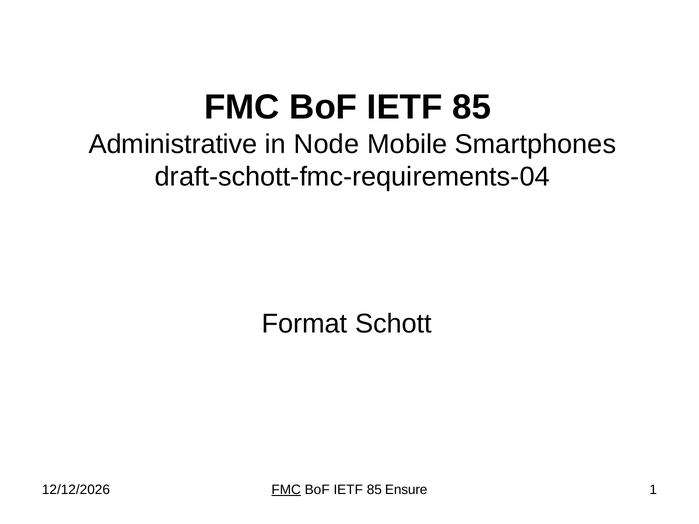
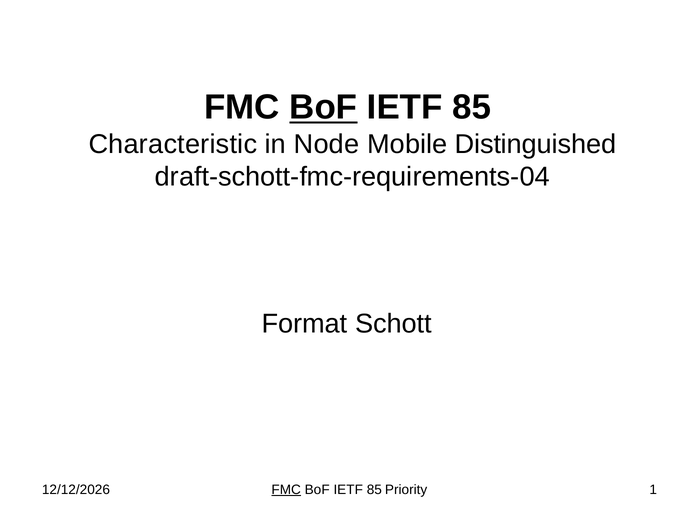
BoF at (323, 107) underline: none -> present
Administrative: Administrative -> Characteristic
Smartphones: Smartphones -> Distinguished
Ensure: Ensure -> Priority
